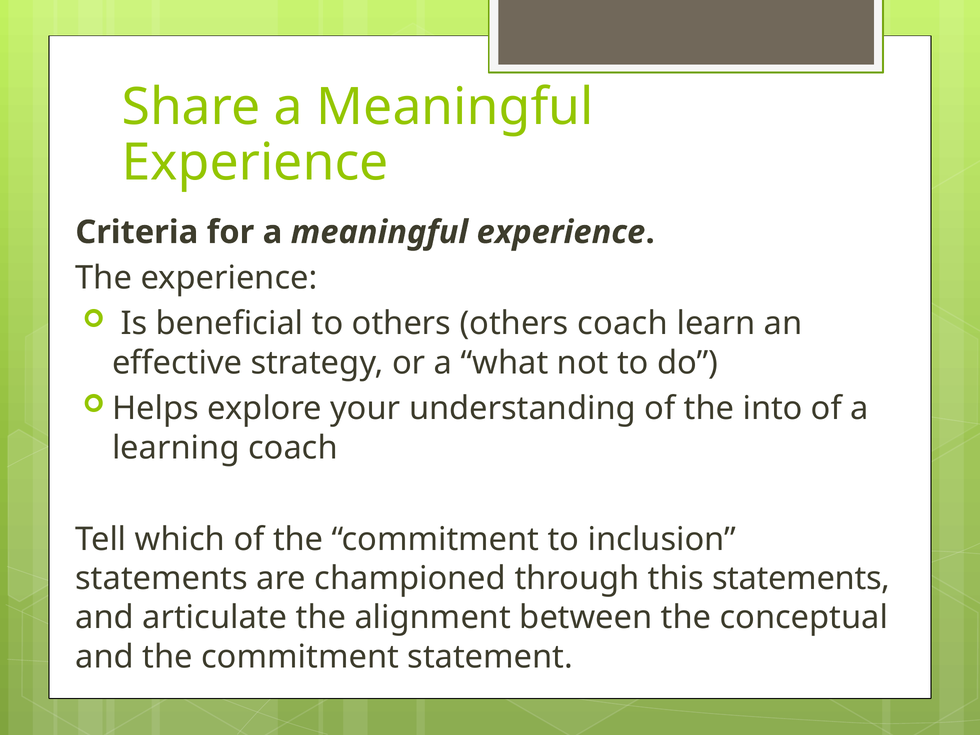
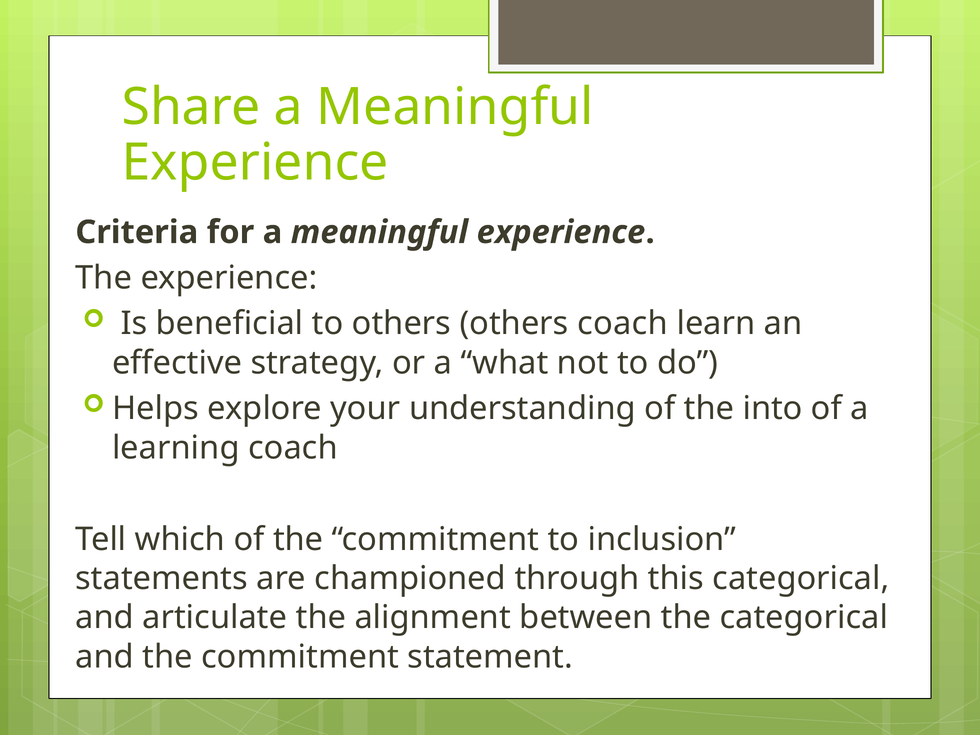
this statements: statements -> categorical
the conceptual: conceptual -> categorical
